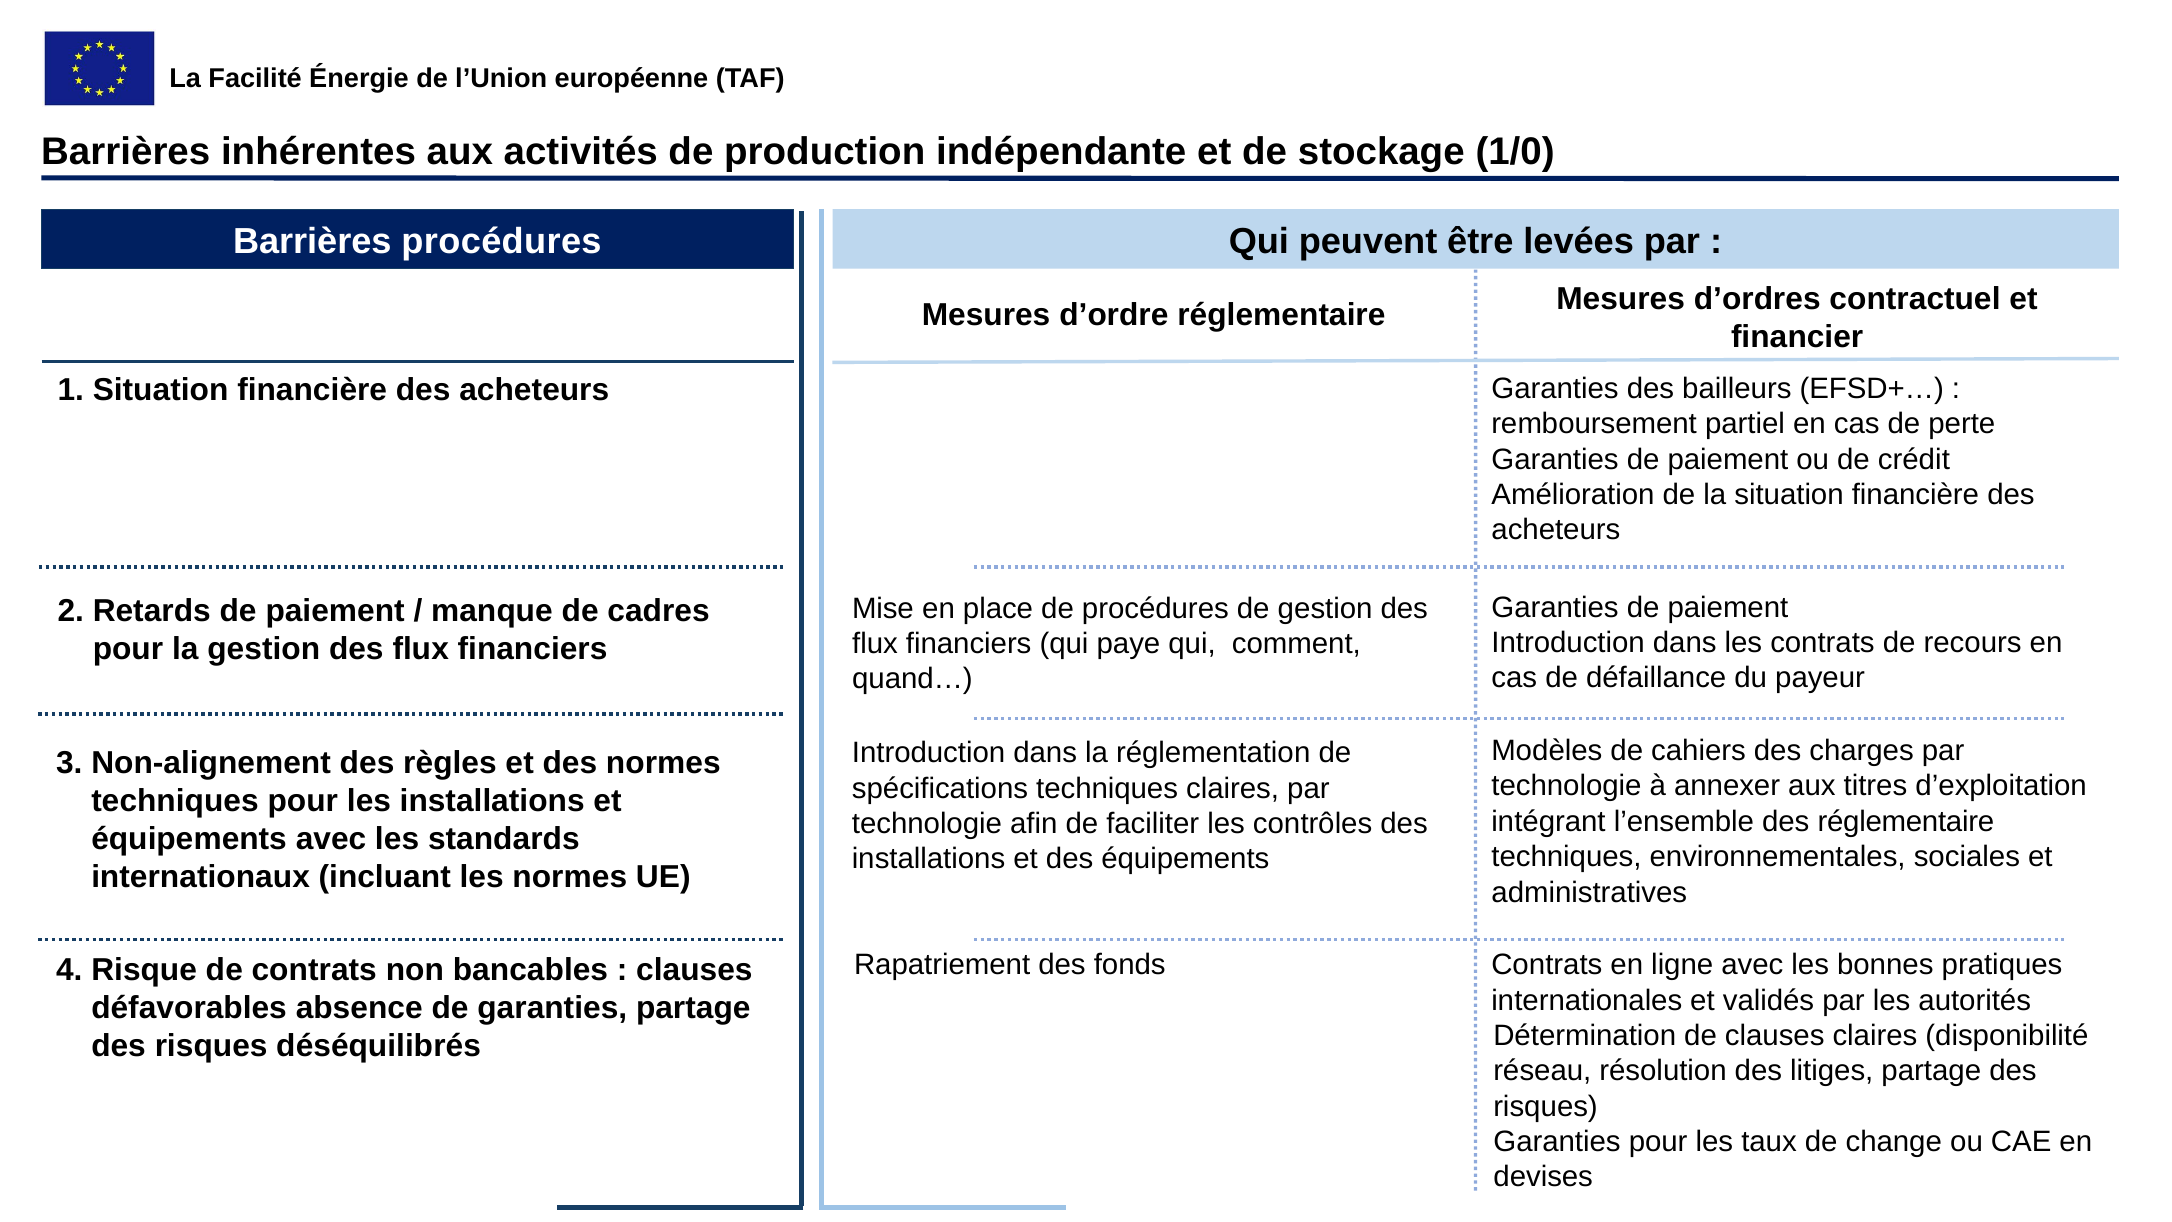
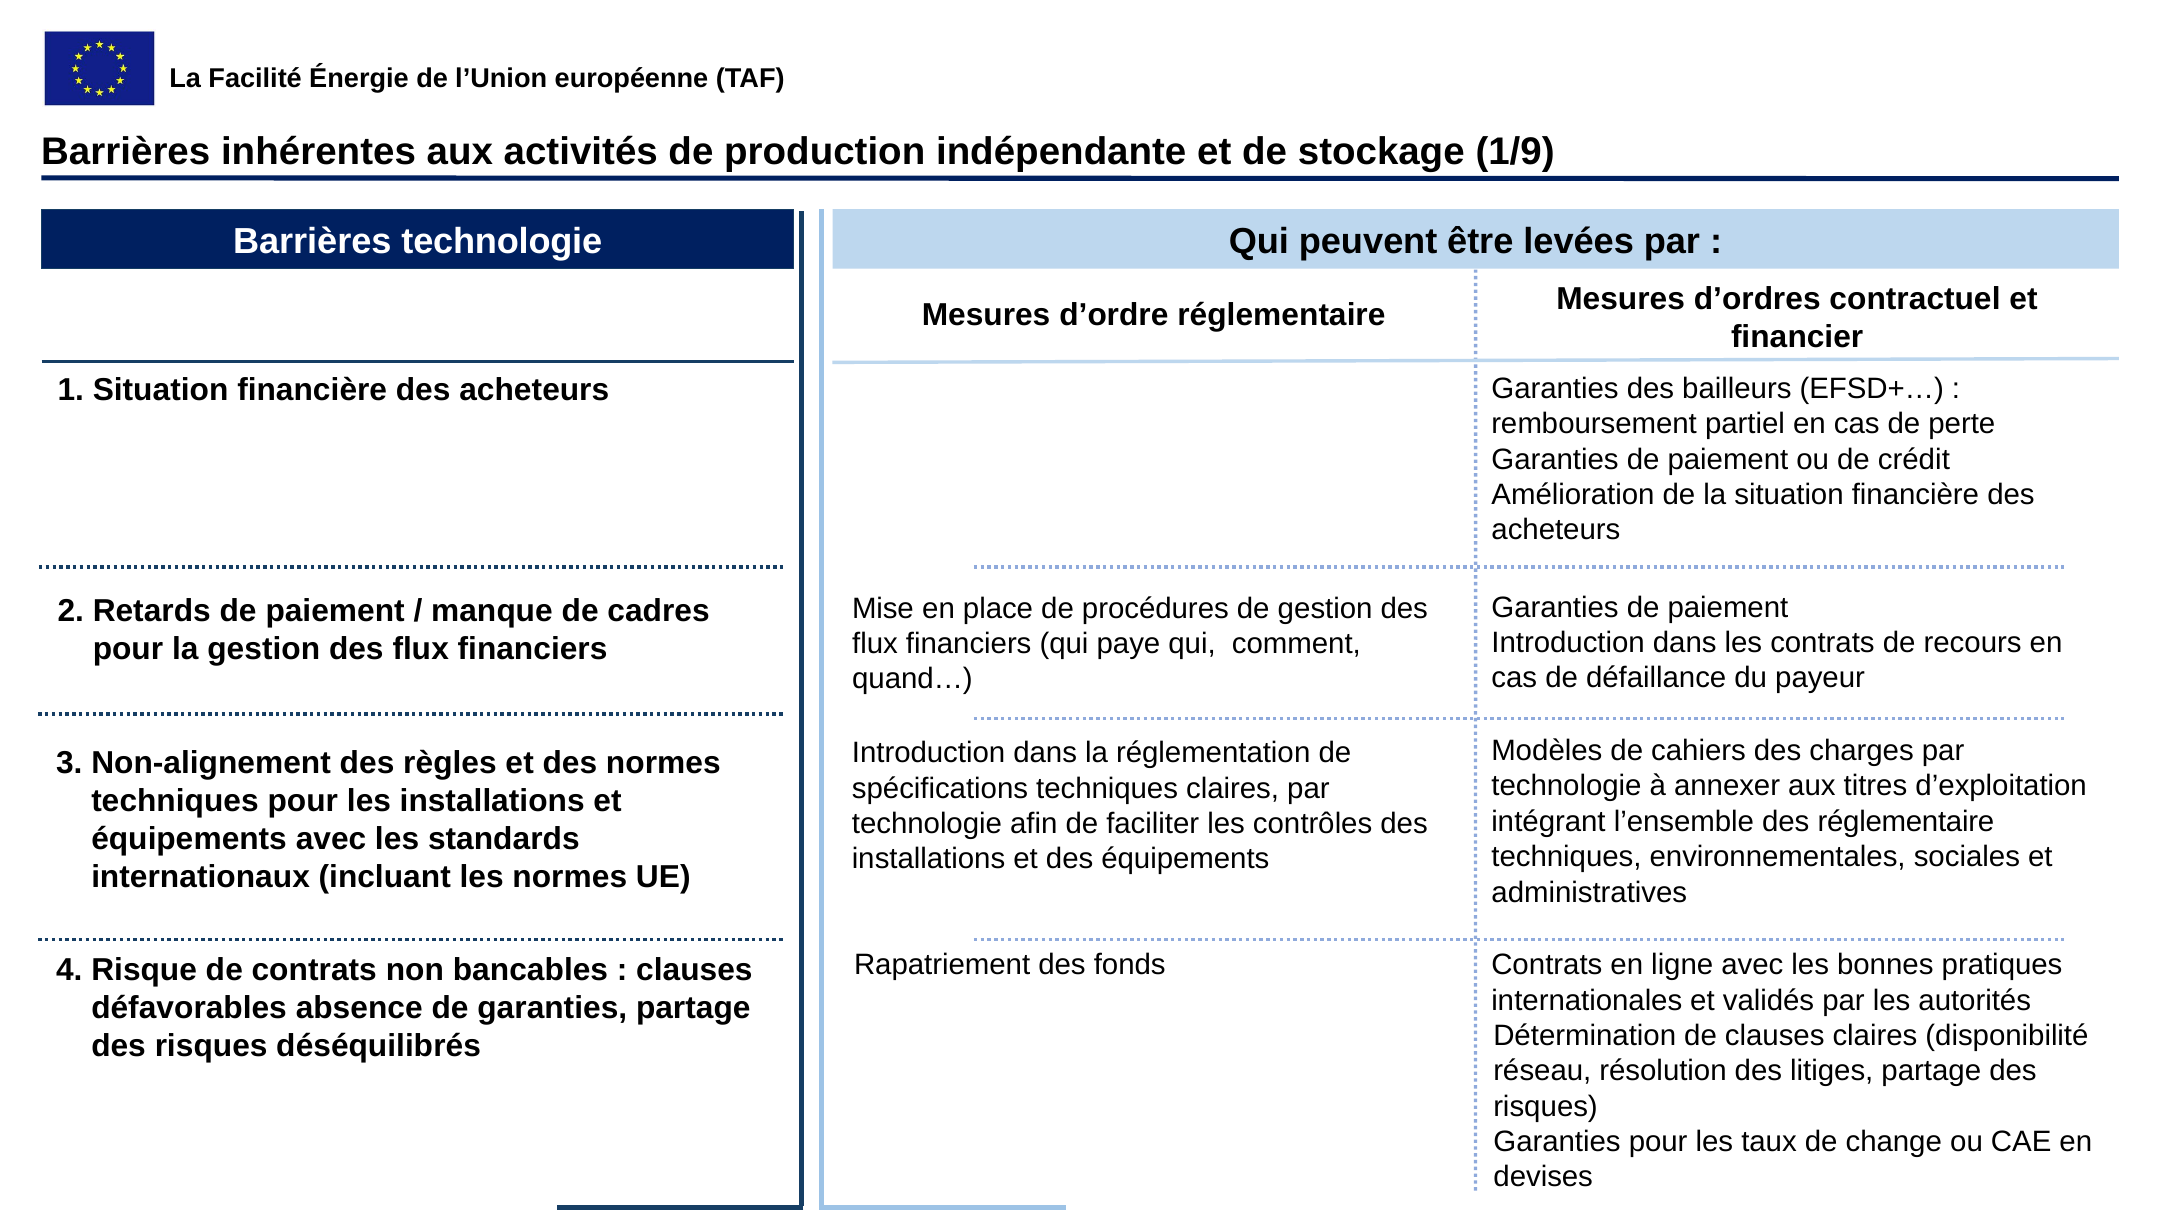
1/0: 1/0 -> 1/9
Barrières procédures: procédures -> technologie
